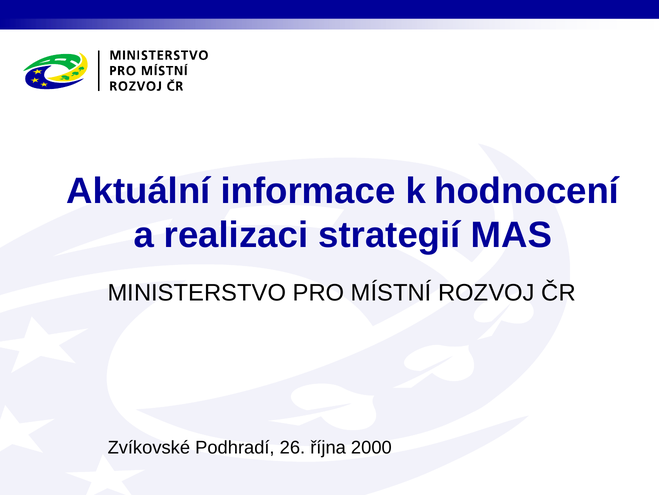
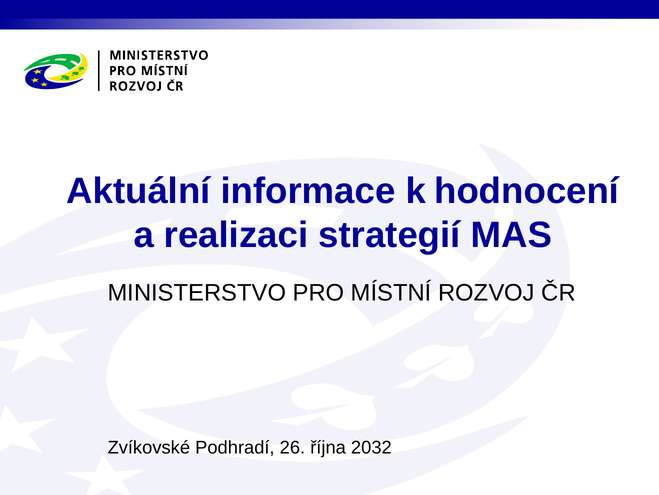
2000: 2000 -> 2032
